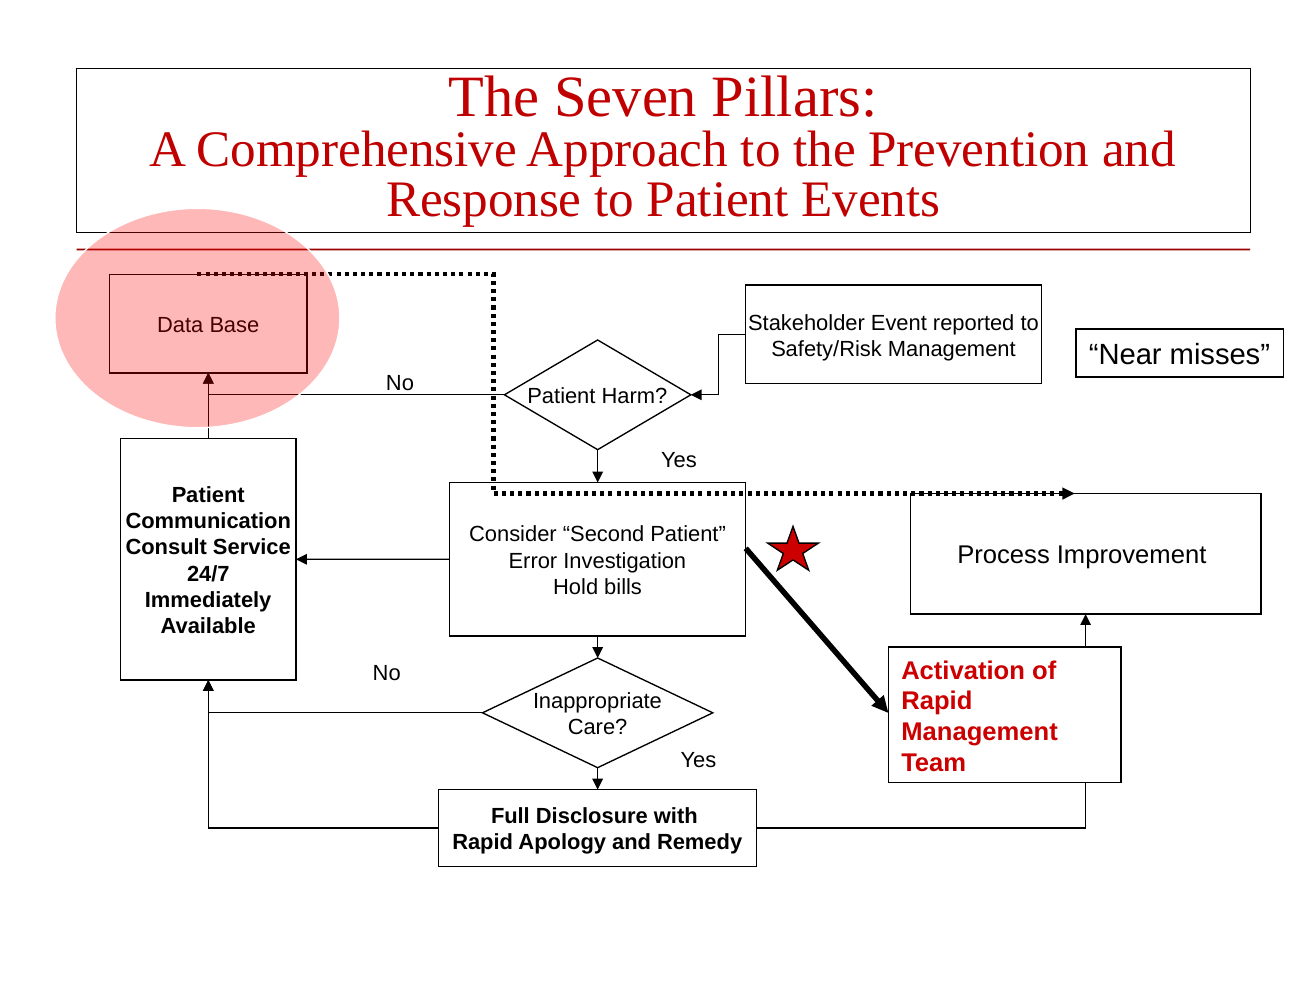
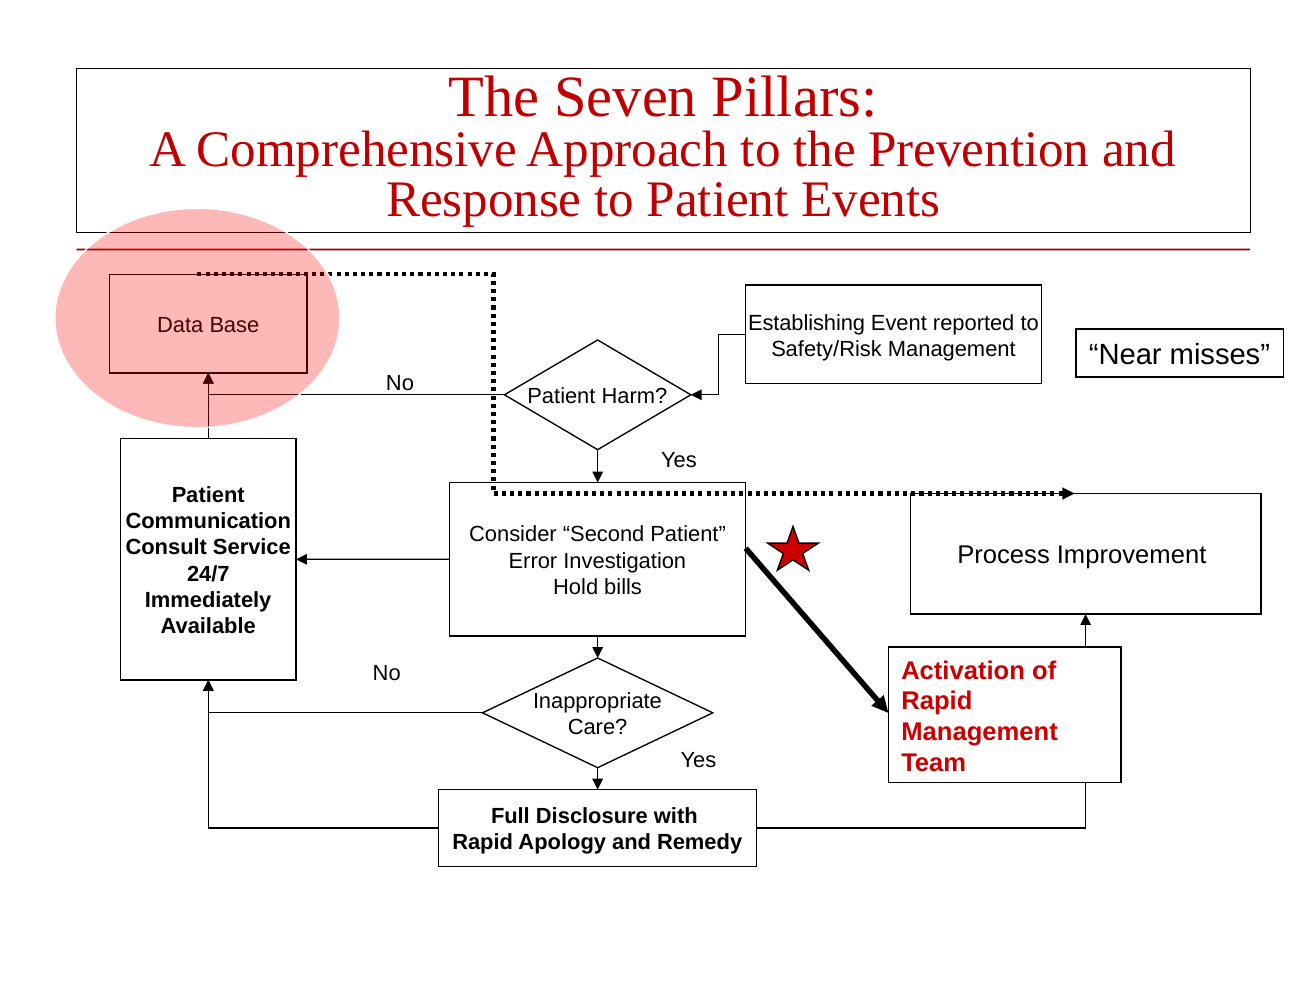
Stakeholder: Stakeholder -> Establishing
